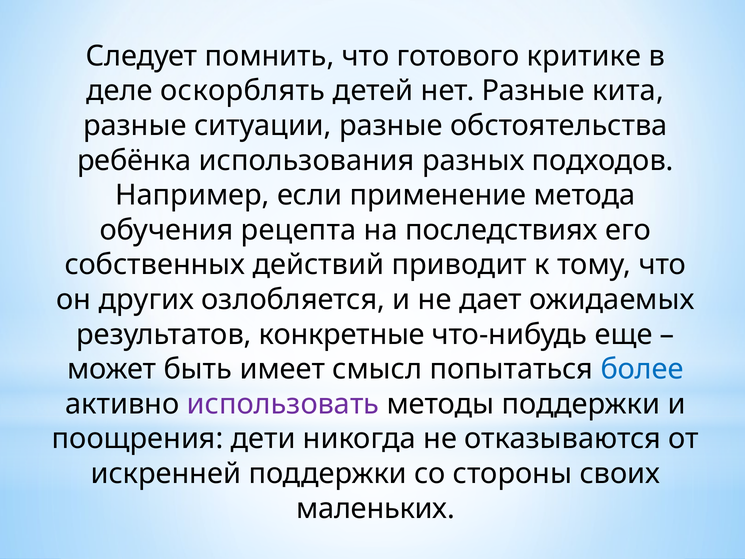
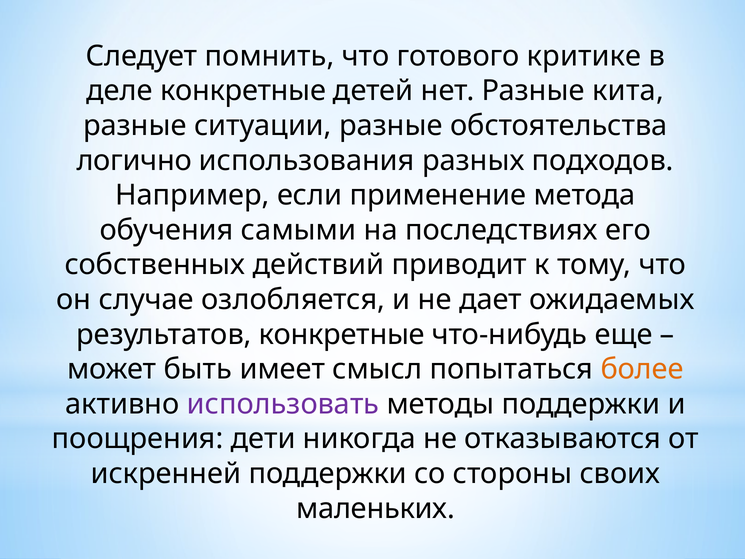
деле оскорблять: оскорблять -> конкретные
ребёнка: ребёнка -> логично
рецепта: рецепта -> самыми
других: других -> случае
более colour: blue -> orange
